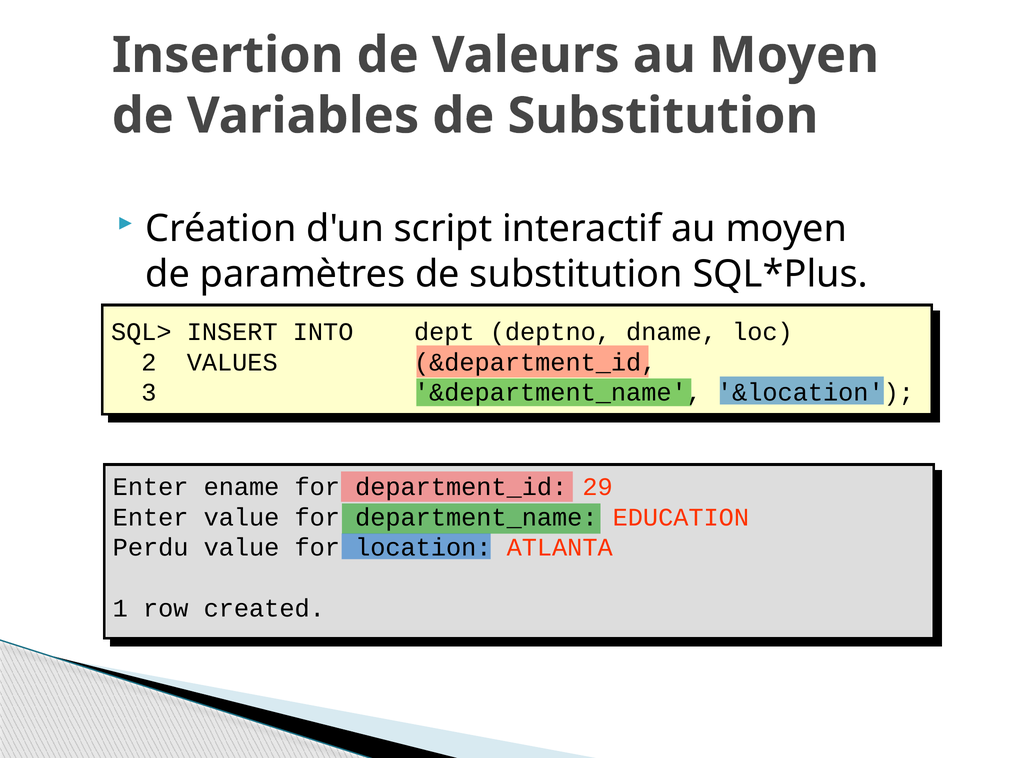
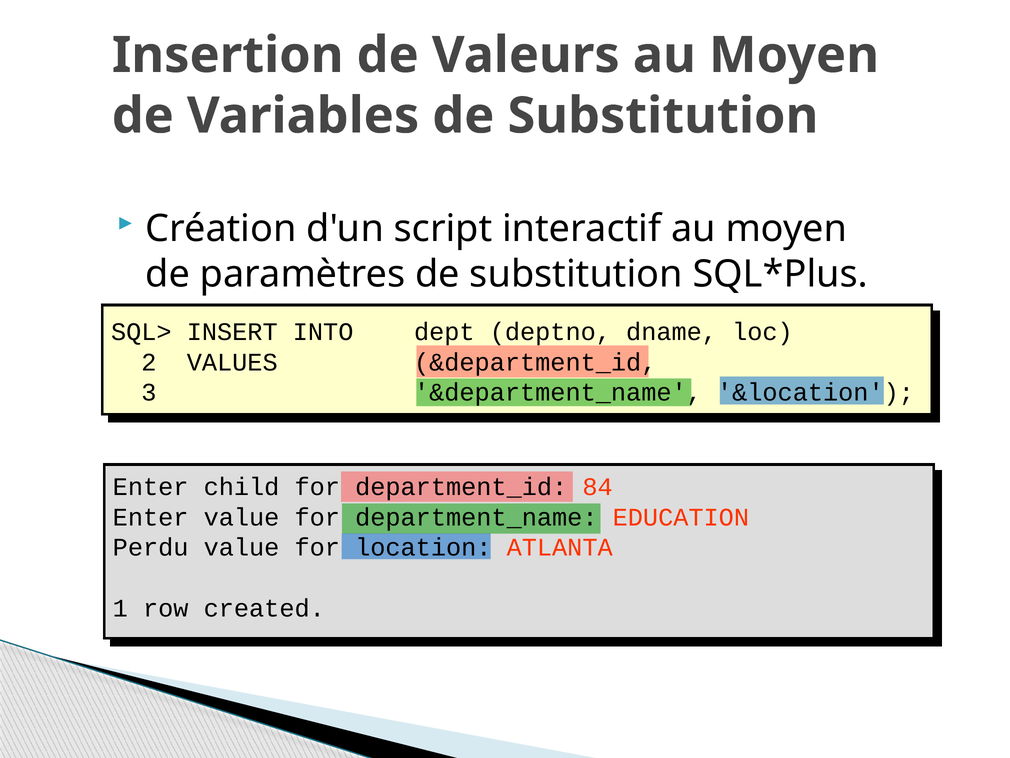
ename: ename -> child
29: 29 -> 84
